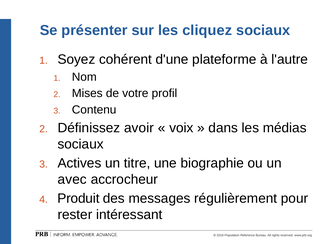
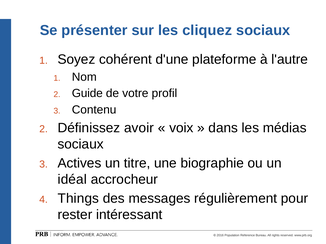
Mises: Mises -> Guide
avec: avec -> idéal
Produit: Produit -> Things
